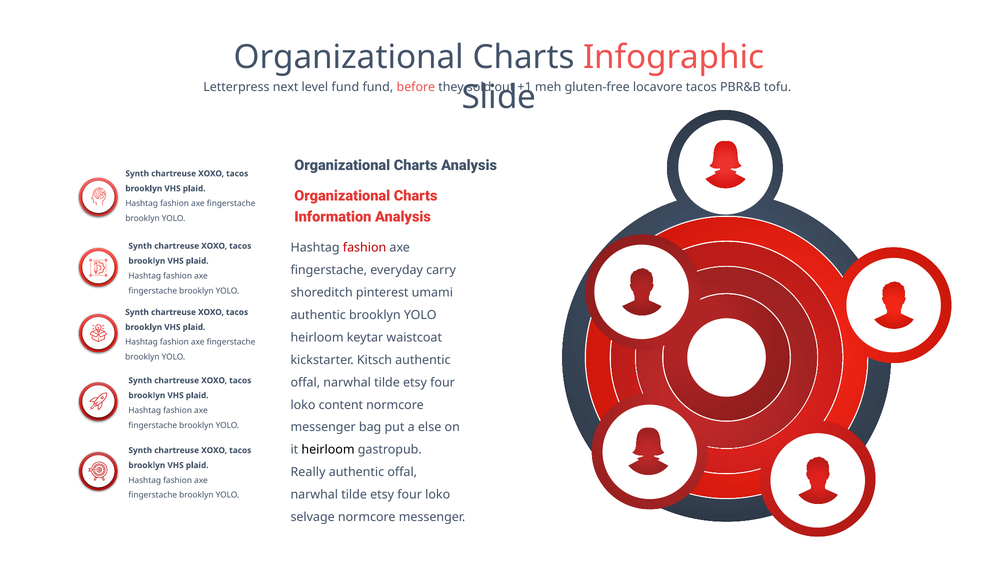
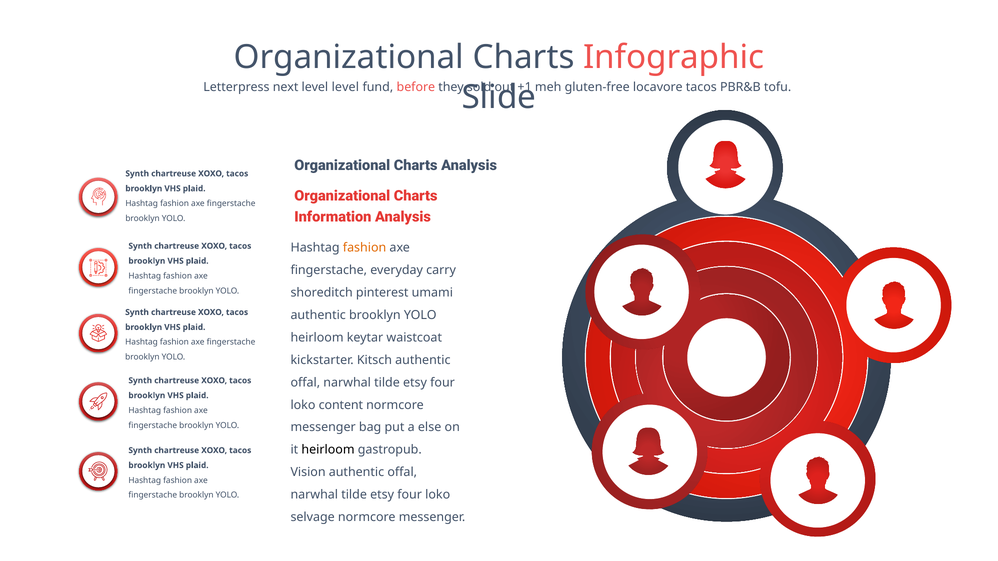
level fund: fund -> level
fashion at (365, 248) colour: red -> orange
Really: Really -> Vision
